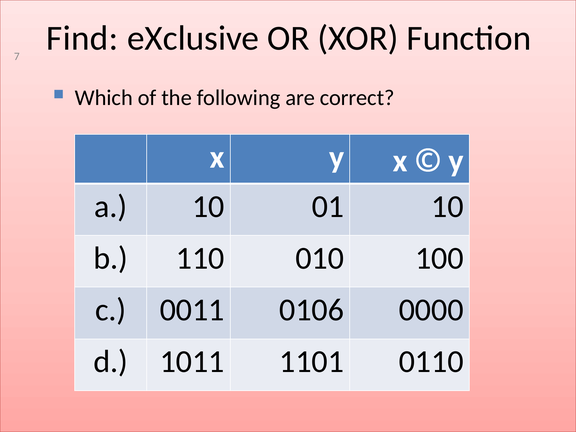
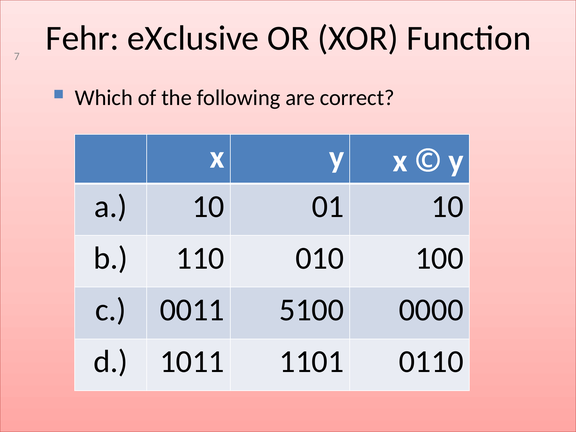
Find: Find -> Fehr
0106: 0106 -> 5100
